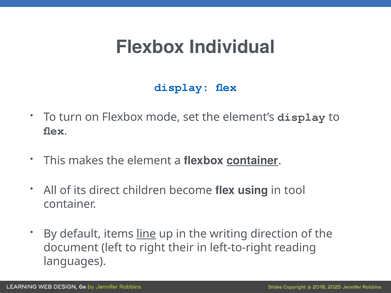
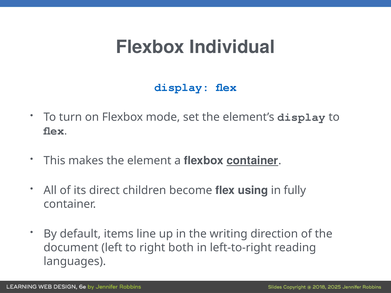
tool: tool -> fully
line underline: present -> none
their: their -> both
